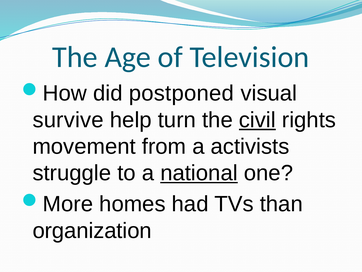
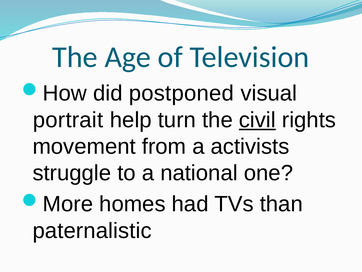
survive: survive -> portrait
national underline: present -> none
organization: organization -> paternalistic
